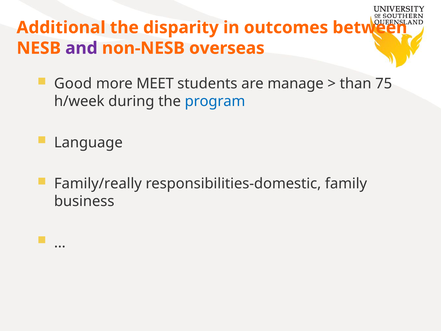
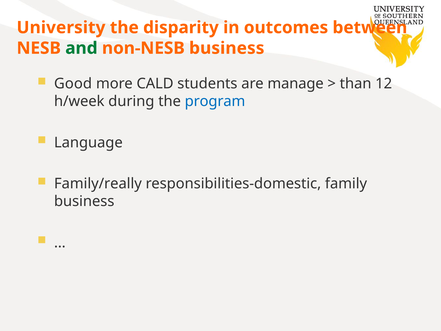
Additional: Additional -> University
and colour: purple -> green
non-NESB overseas: overseas -> business
MEET: MEET -> CALD
75: 75 -> 12
